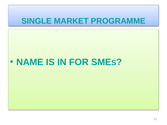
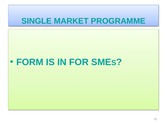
NAME: NAME -> FORM
